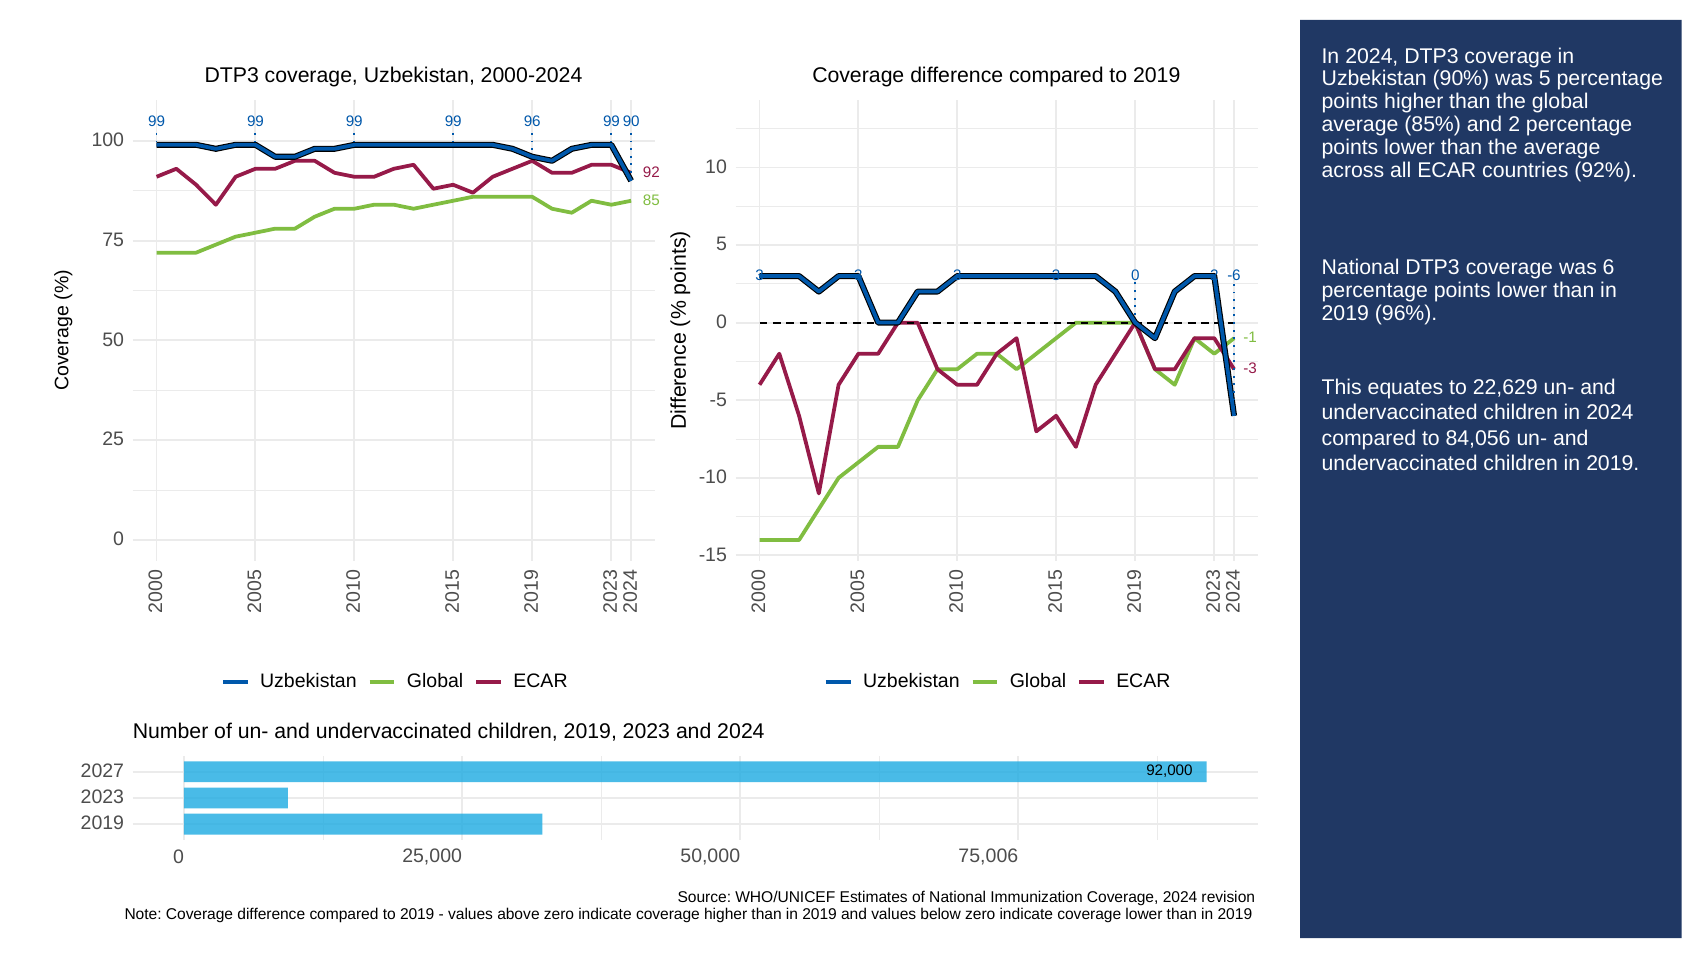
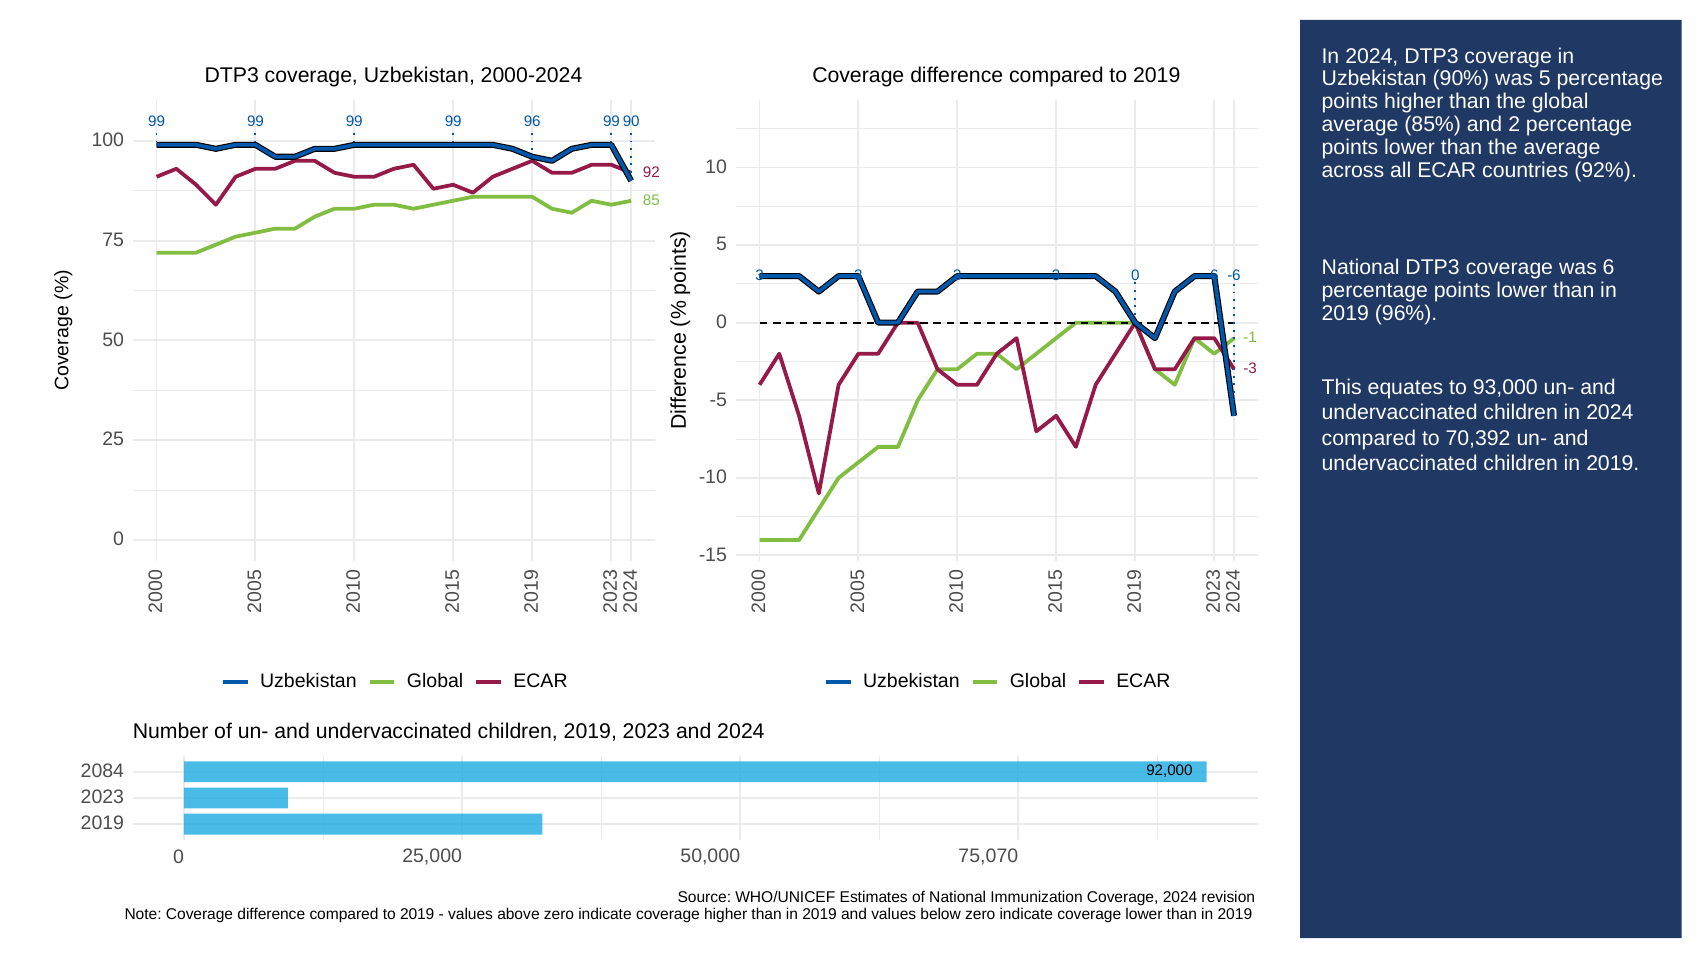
3 0 2: 2 -> 6
22,629: 22,629 -> 93,000
84,056: 84,056 -> 70,392
2027: 2027 -> 2084
75,006: 75,006 -> 75,070
